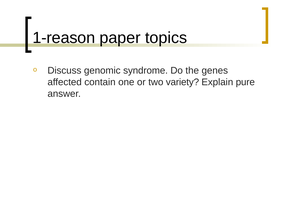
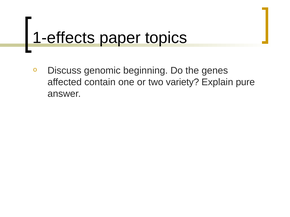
1-reason: 1-reason -> 1-effects
syndrome: syndrome -> beginning
